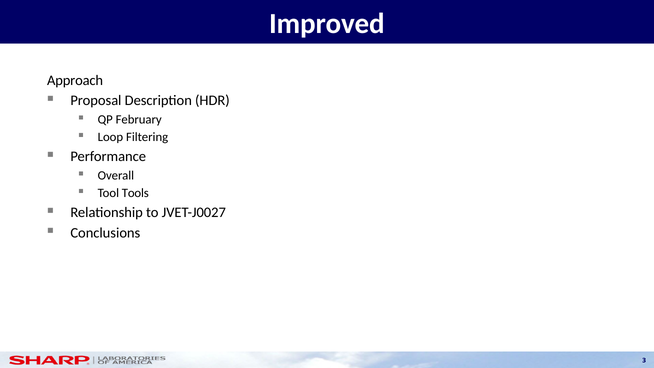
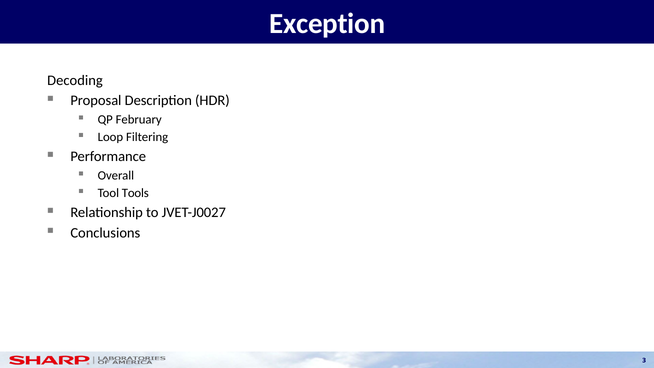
Improved: Improved -> Exception
Approach: Approach -> Decoding
